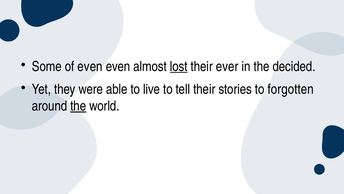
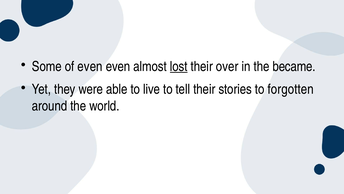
ever: ever -> over
decided: decided -> became
the at (78, 106) underline: present -> none
